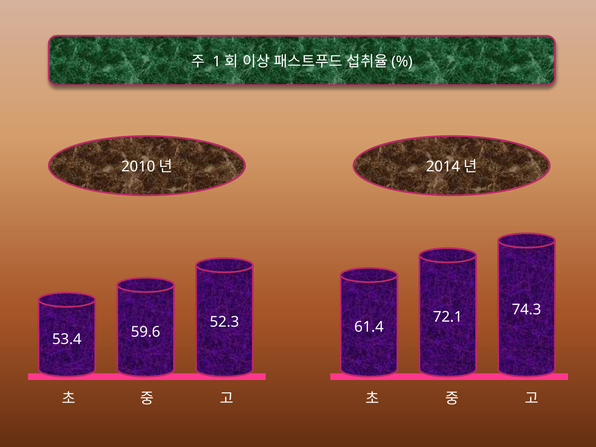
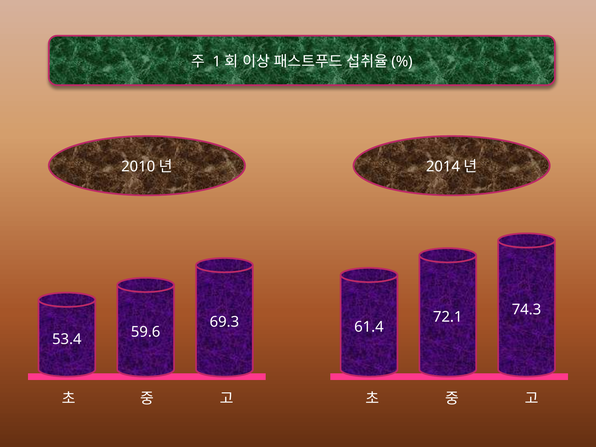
52.3: 52.3 -> 69.3
